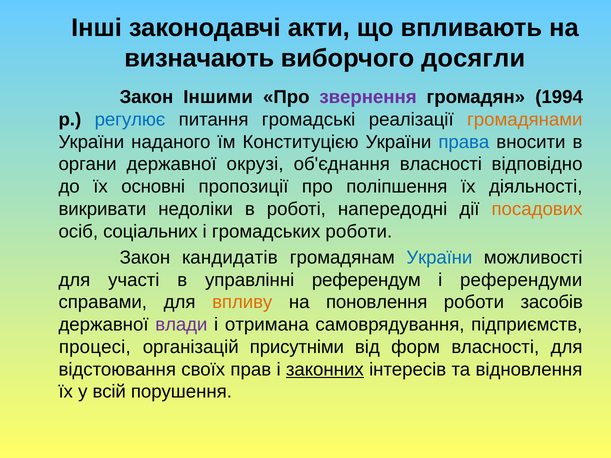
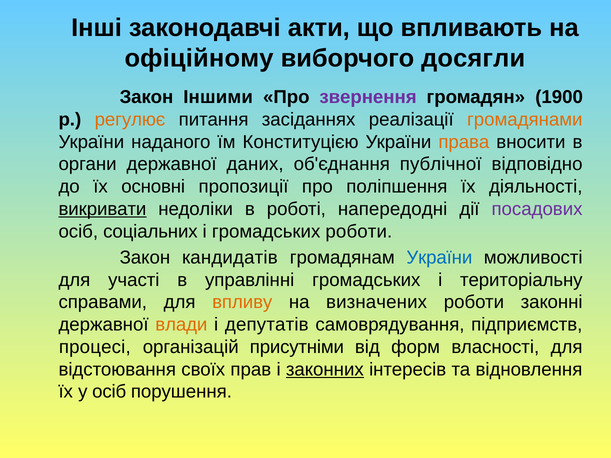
визначають: визначають -> офіційному
1994: 1994 -> 1900
регулює colour: blue -> orange
громадські: громадські -> засіданнях
права colour: blue -> orange
окрузі: окрузі -> даних
об'єднання власності: власності -> публічної
викривати underline: none -> present
посадових colour: orange -> purple
управлінні референдум: референдум -> громадських
референдуми: референдуми -> територіальну
поновлення: поновлення -> визначених
засобів: засобів -> законні
влади colour: purple -> orange
отримана: отримана -> депутатів
у всій: всій -> осіб
